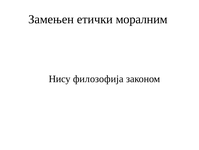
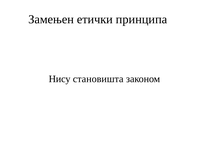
моралним: моралним -> принципа
филозофија: филозофија -> становишта
